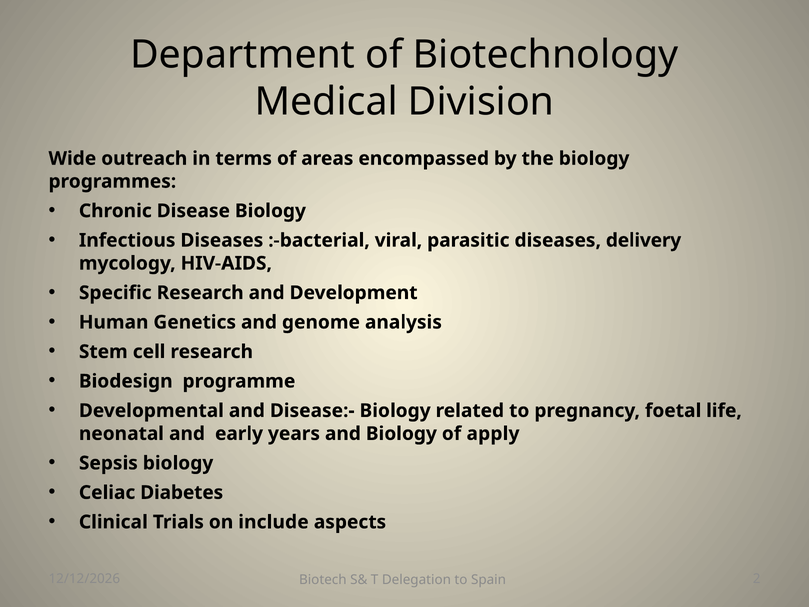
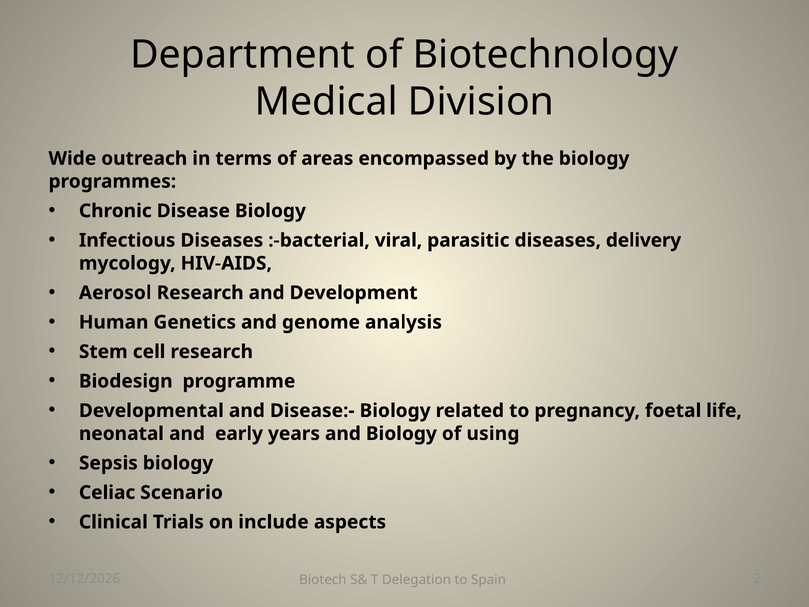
Specific: Specific -> Aerosol
apply: apply -> using
Diabetes: Diabetes -> Scenario
